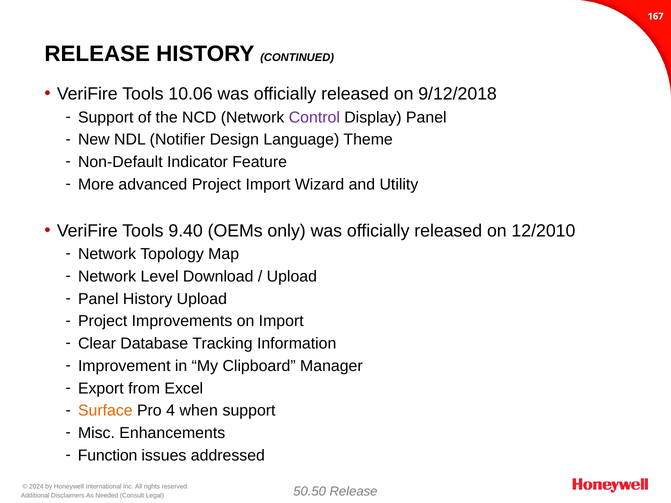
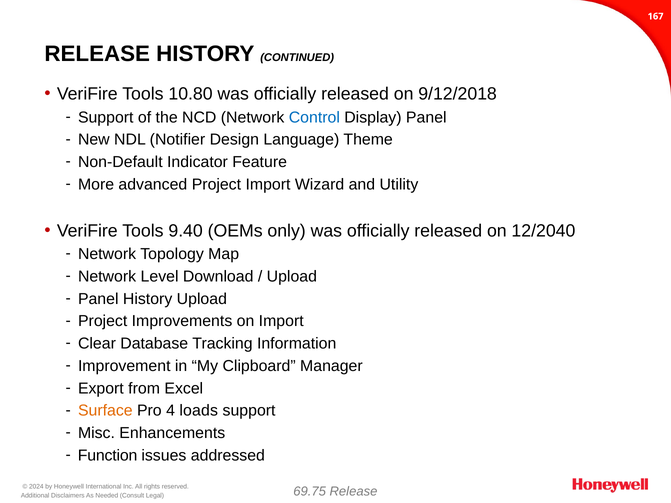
10.06: 10.06 -> 10.80
Control colour: purple -> blue
12/2010: 12/2010 -> 12/2040
when: when -> loads
50.50: 50.50 -> 69.75
